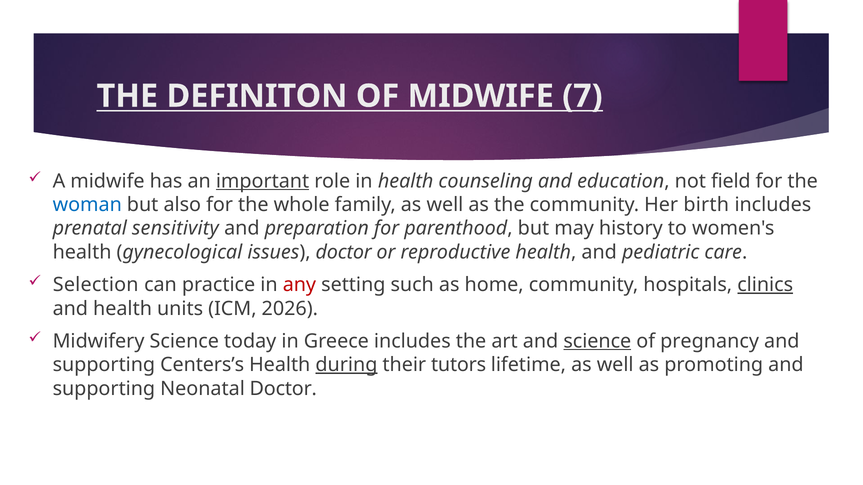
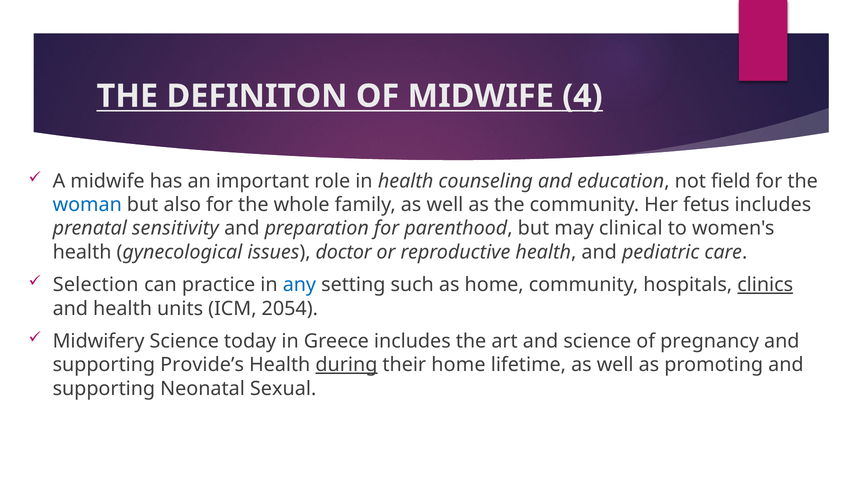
7: 7 -> 4
important underline: present -> none
birth: birth -> fetus
history: history -> clinical
any colour: red -> blue
2026: 2026 -> 2054
science at (597, 341) underline: present -> none
Centers’s: Centers’s -> Provide’s
their tutors: tutors -> home
Neonatal Doctor: Doctor -> Sexual
